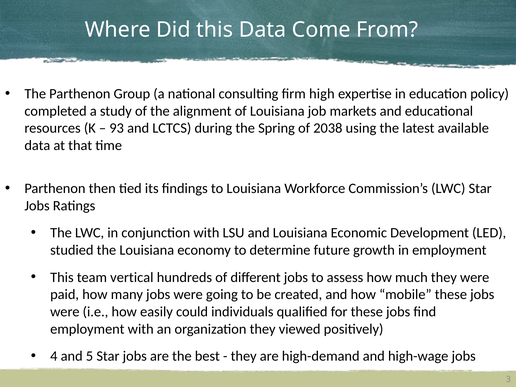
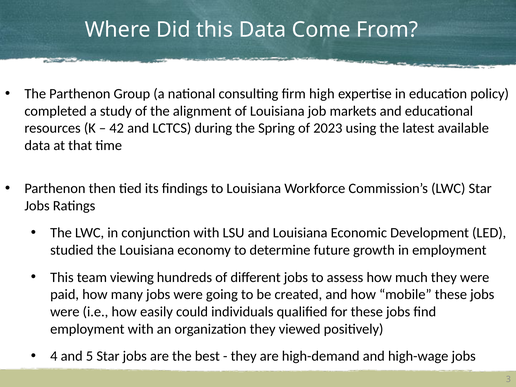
93: 93 -> 42
2038: 2038 -> 2023
vertical: vertical -> viewing
